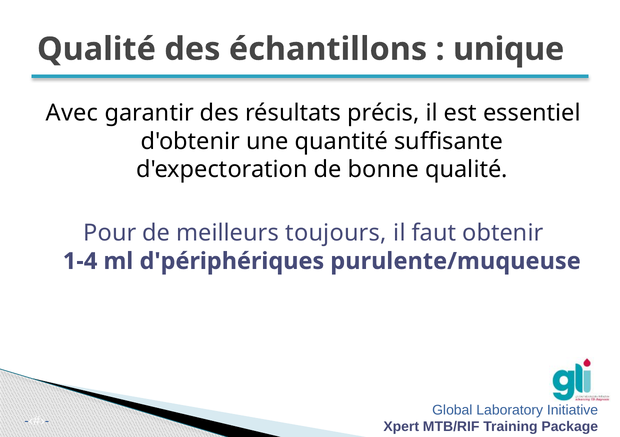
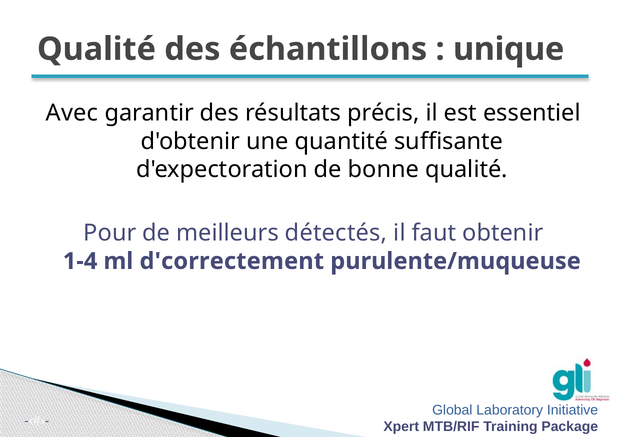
toujours: toujours -> détectés
d'périphériques: d'périphériques -> d'correctement
